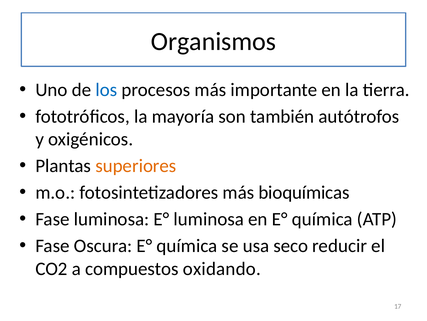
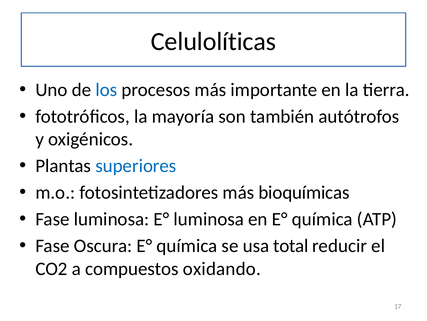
Organismos: Organismos -> Celulolíticas
superiores colour: orange -> blue
seco: seco -> total
